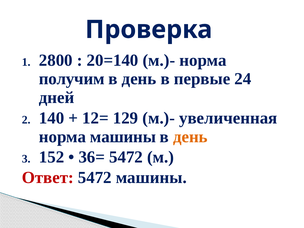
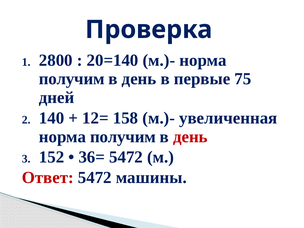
24: 24 -> 75
129: 129 -> 158
машины at (123, 137): машины -> получим
день at (190, 137) colour: orange -> red
